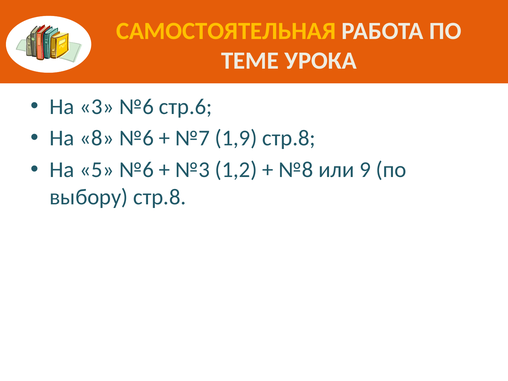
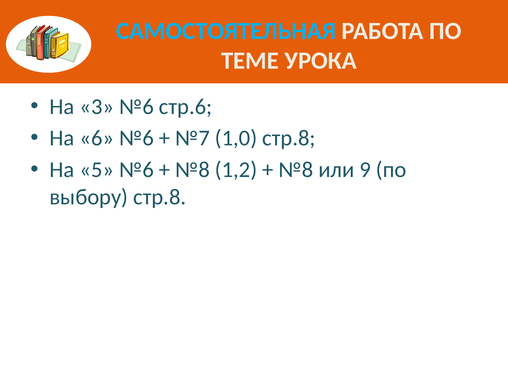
САМОСТОЯТЕЛЬНАЯ colour: yellow -> light blue
8: 8 -> 6
1,9: 1,9 -> 1,0
№3 at (193, 170): №3 -> №8
